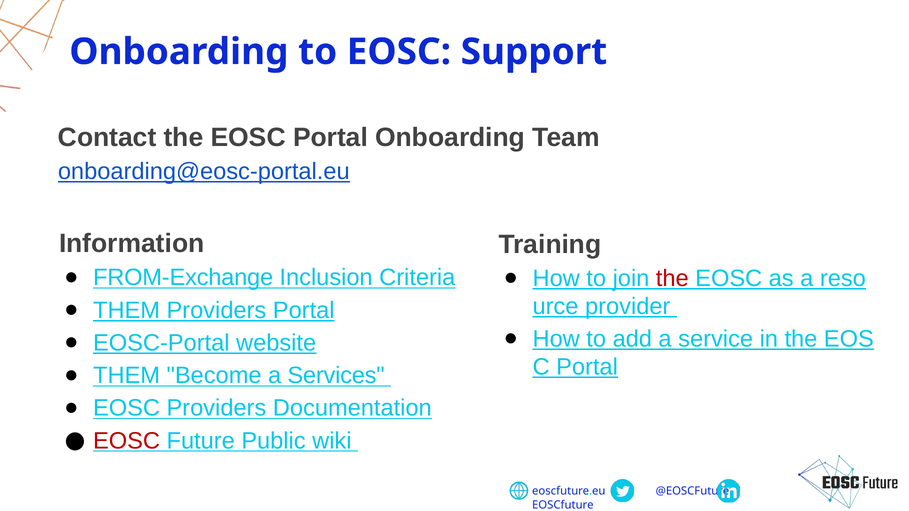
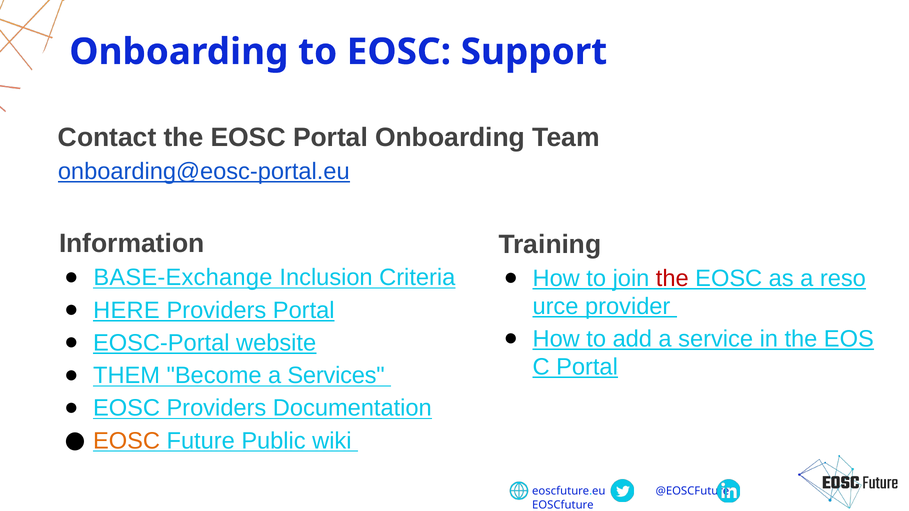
FROM-Exchange: FROM-Exchange -> BASE-Exchange
THEM at (127, 310): THEM -> HERE
EOSC at (127, 441) colour: red -> orange
